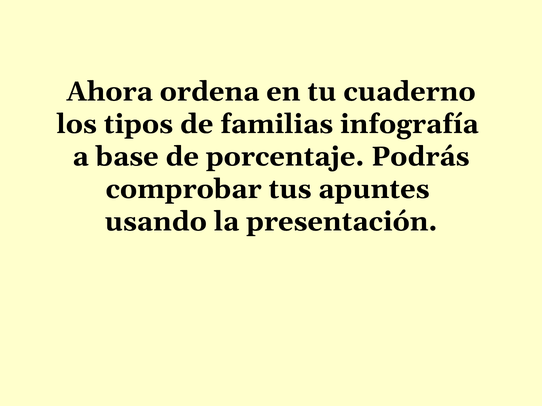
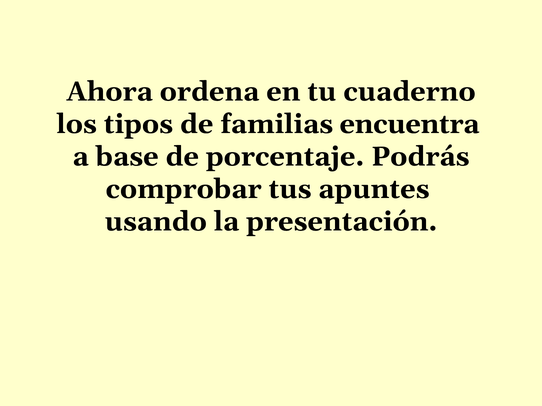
infografía: infografía -> encuentra
